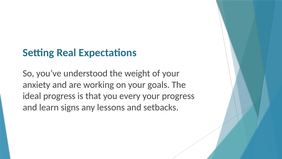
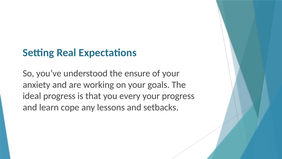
weight: weight -> ensure
signs: signs -> cope
